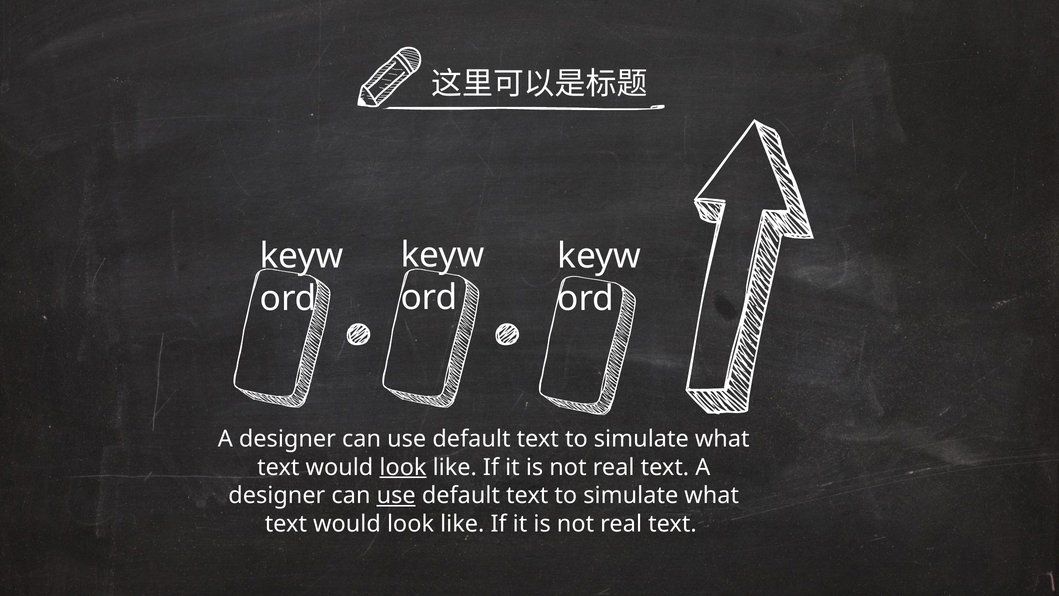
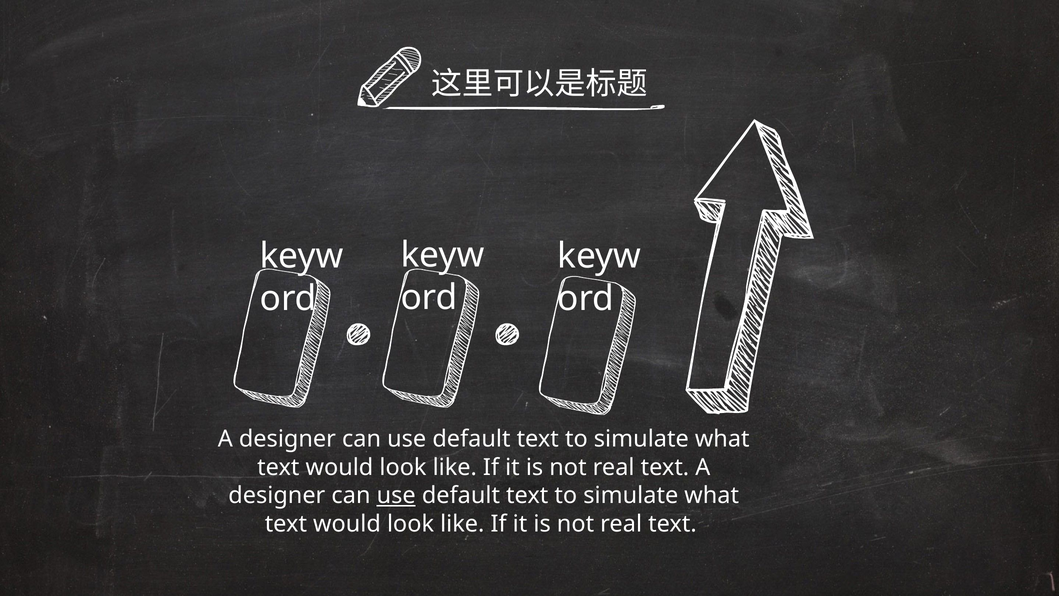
look at (403, 467) underline: present -> none
